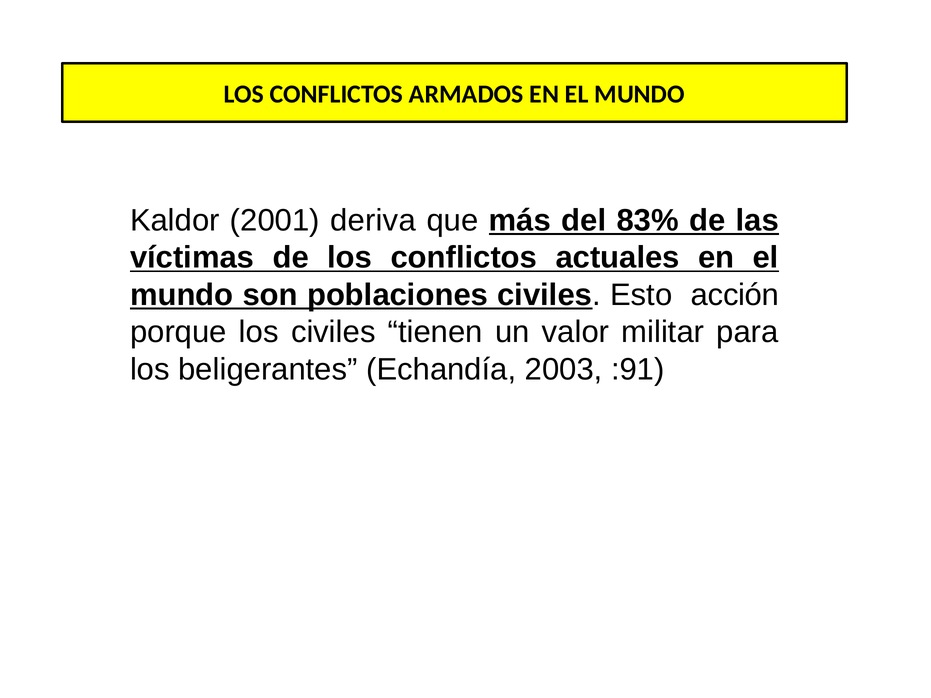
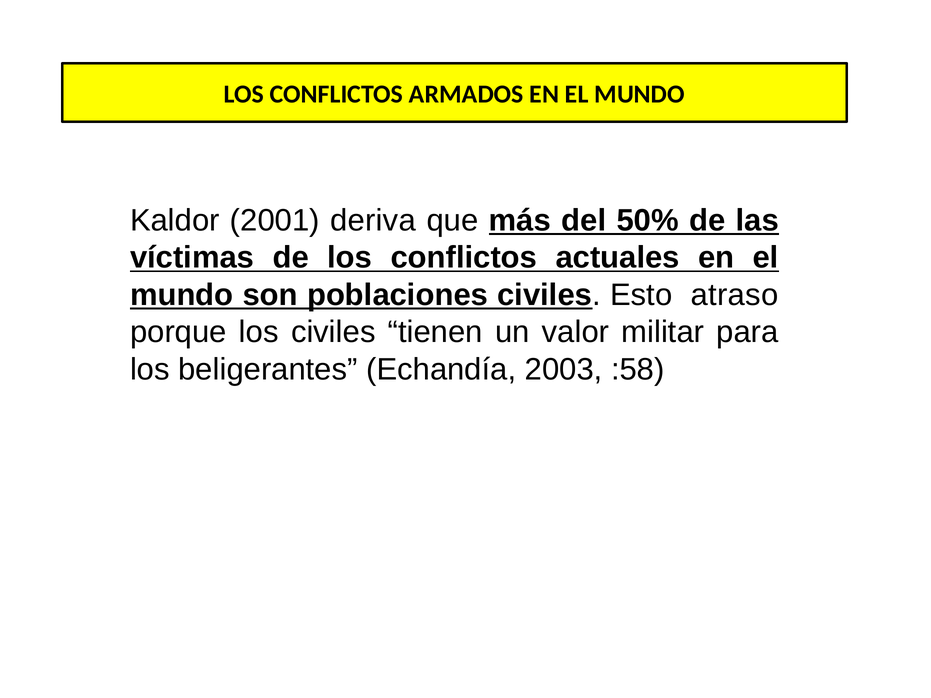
83%: 83% -> 50%
acción: acción -> atraso
:91: :91 -> :58
